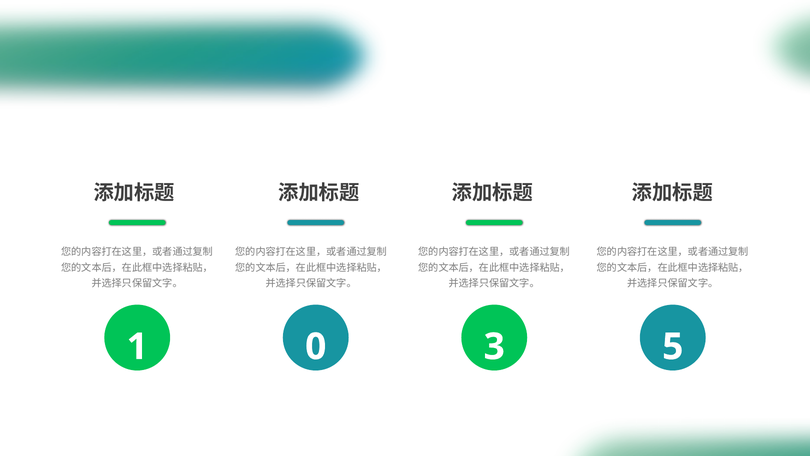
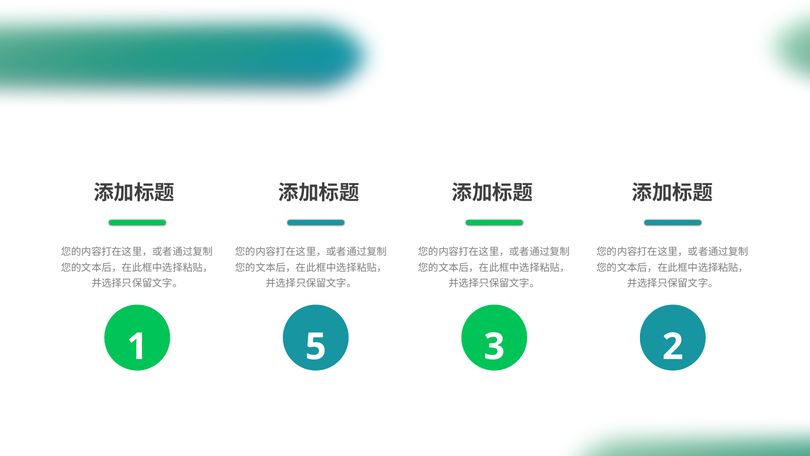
0: 0 -> 5
5: 5 -> 2
